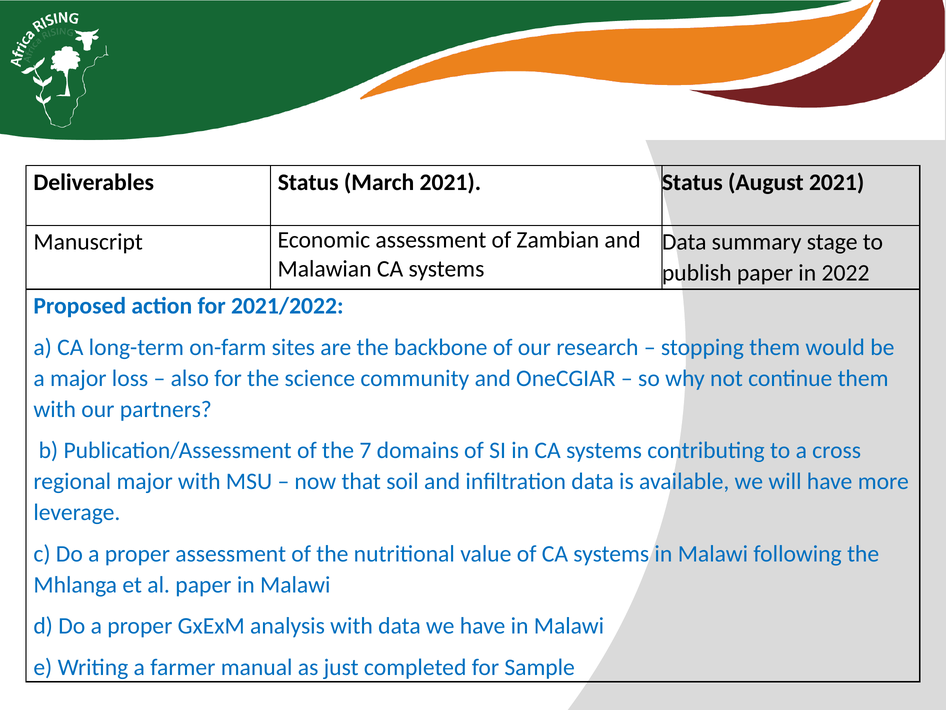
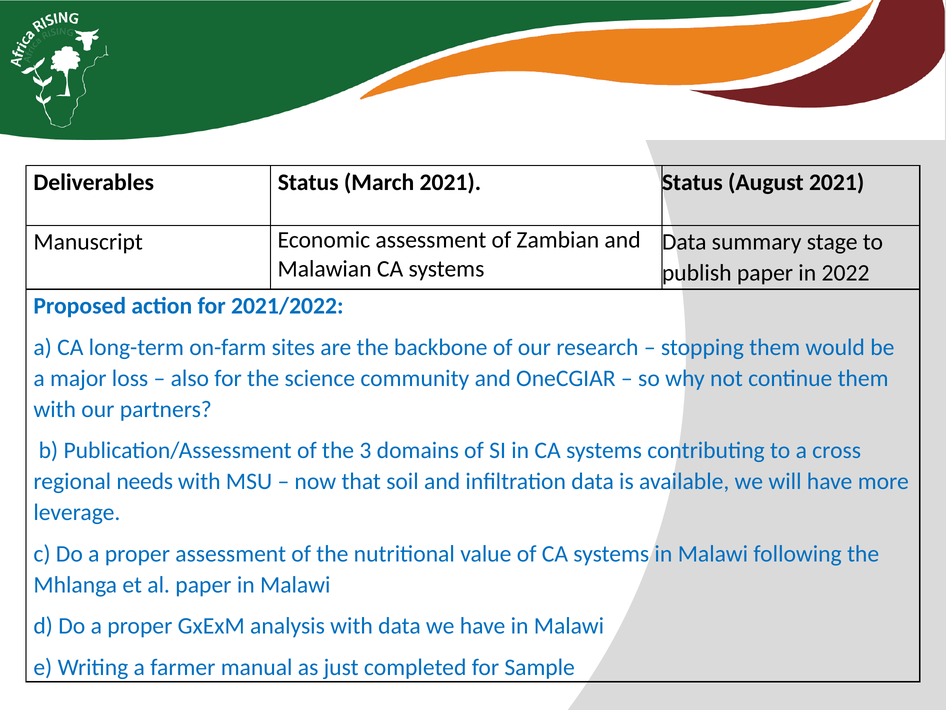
7: 7 -> 3
regional major: major -> needs
